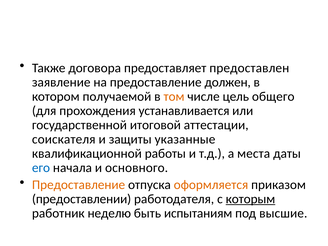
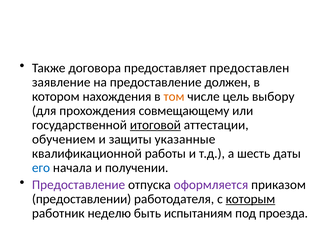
получаемой: получаемой -> нахождения
общего: общего -> выбору
устанавливается: устанавливается -> совмещающему
итоговой underline: none -> present
соискателя: соискателя -> обучением
места: места -> шесть
основного: основного -> получении
Предоставление at (79, 185) colour: orange -> purple
оформляется colour: orange -> purple
высшие: высшие -> проезда
